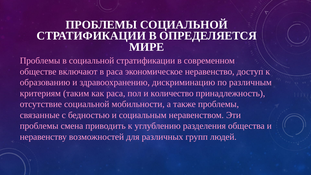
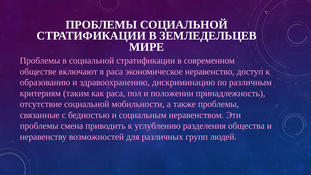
ОПРЕДЕЛЯЕТСЯ: ОПРЕДЕЛЯЕТСЯ -> ЗЕМЛЕДЕЛЬЦЕВ
количество: количество -> положении
